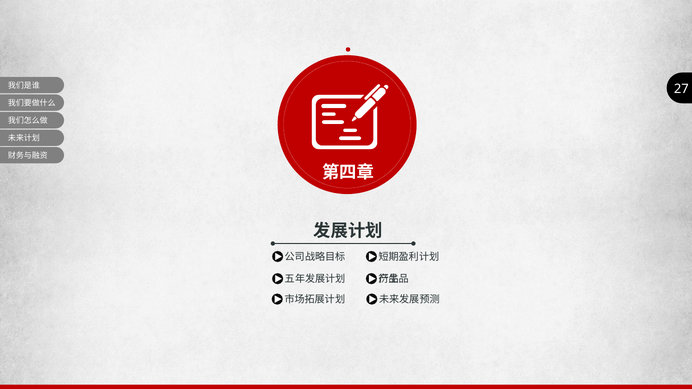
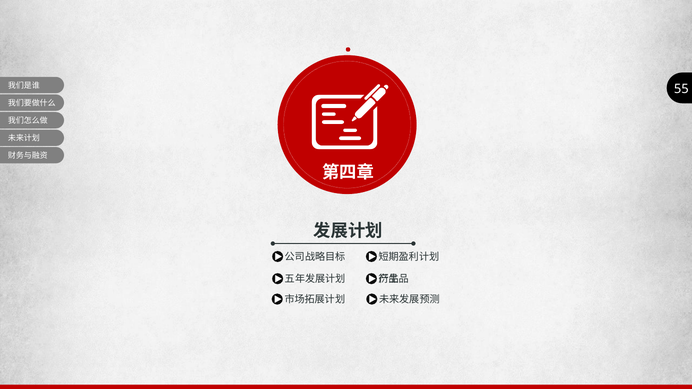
27: 27 -> 55
